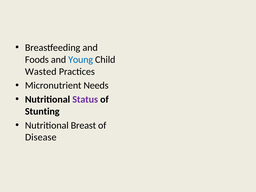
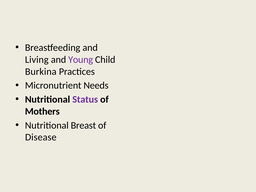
Foods: Foods -> Living
Young colour: blue -> purple
Wasted: Wasted -> Burkina
Stunting: Stunting -> Mothers
